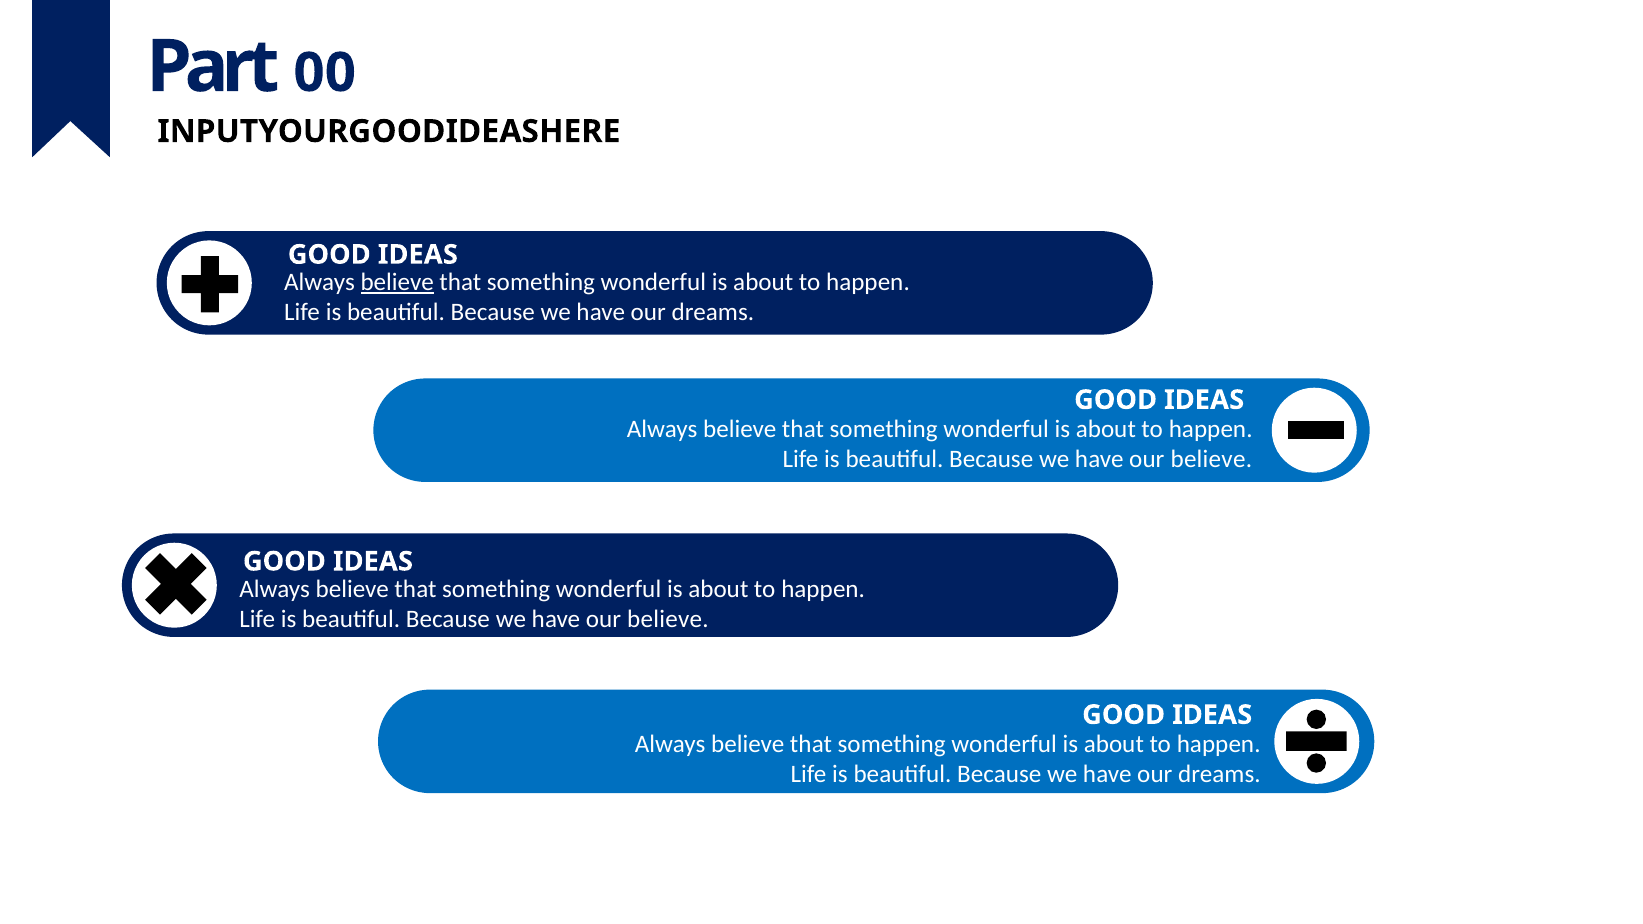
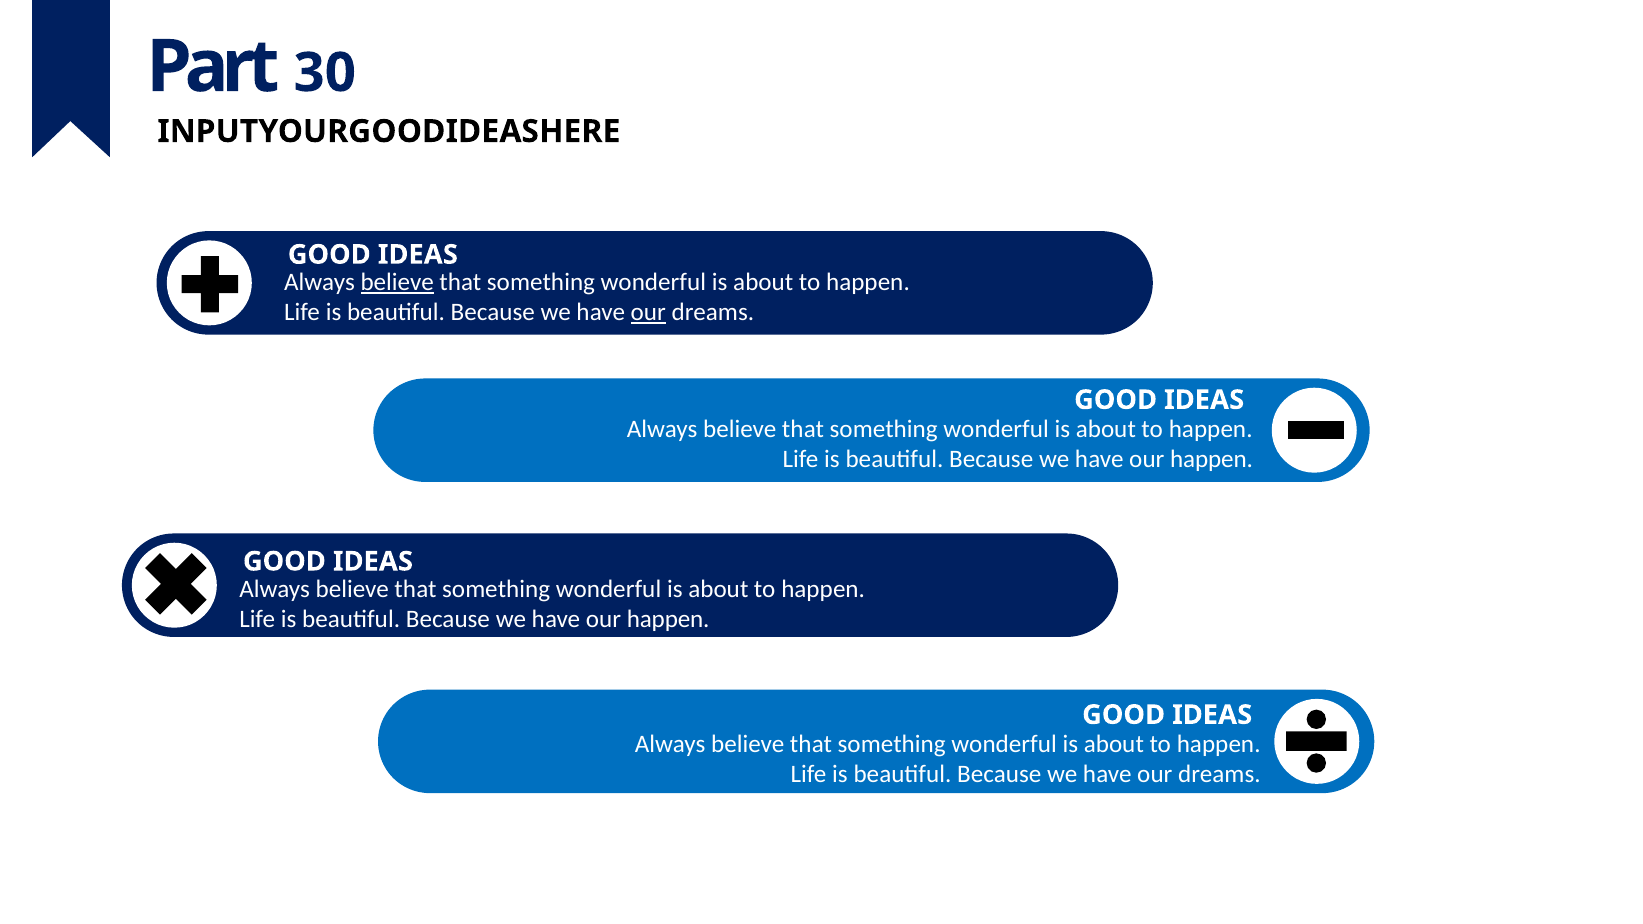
00: 00 -> 30
our at (648, 312) underline: none -> present
believe at (1211, 460): believe -> happen
believe at (668, 619): believe -> happen
